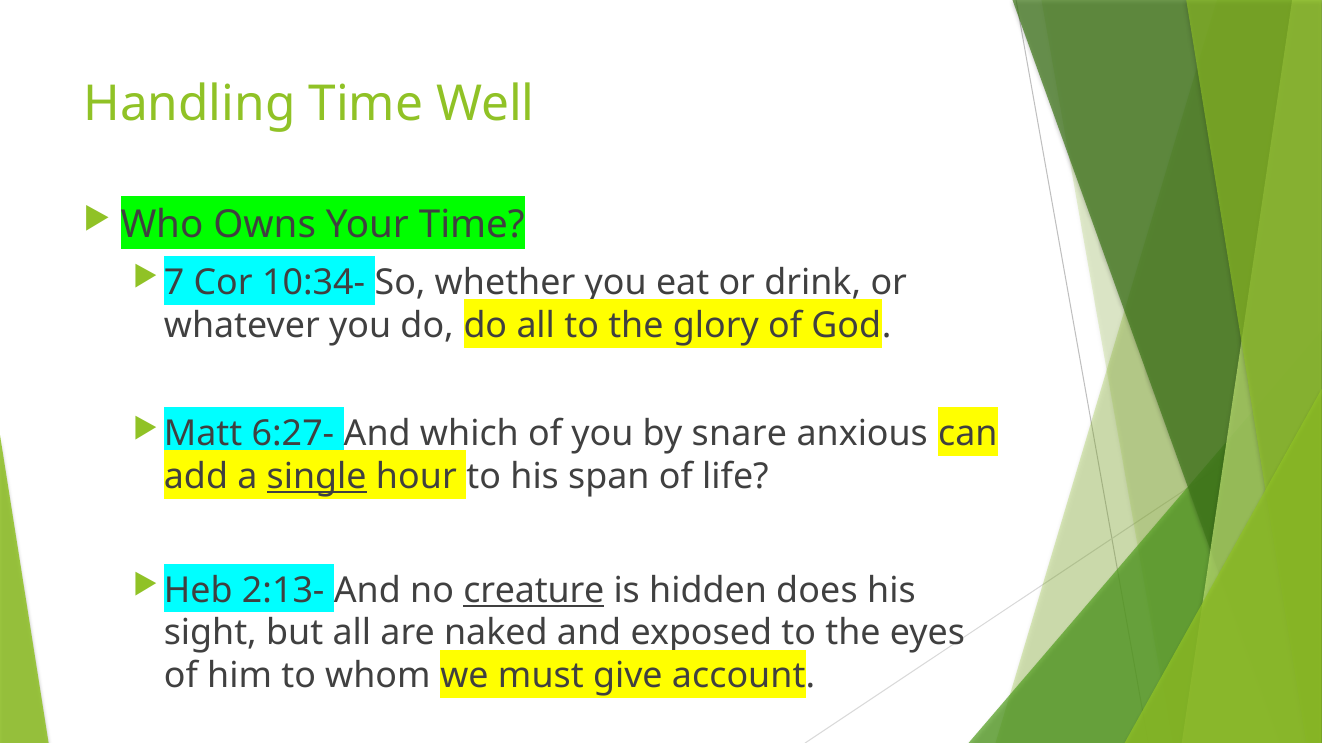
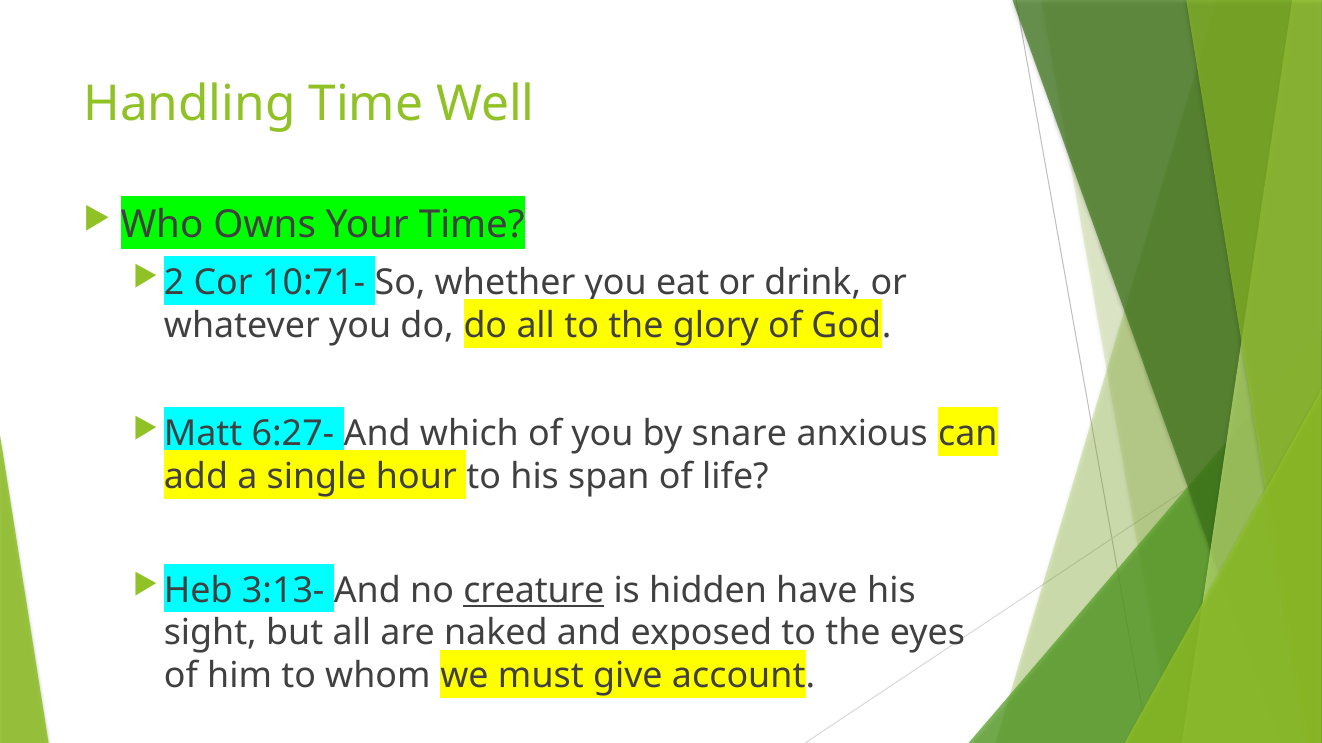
7: 7 -> 2
10:34-: 10:34- -> 10:71-
single underline: present -> none
2:13-: 2:13- -> 3:13-
does: does -> have
